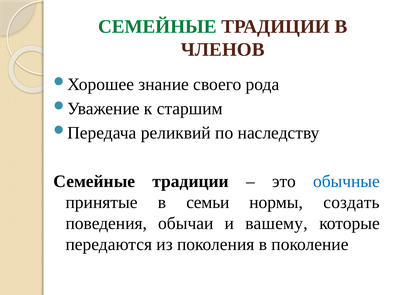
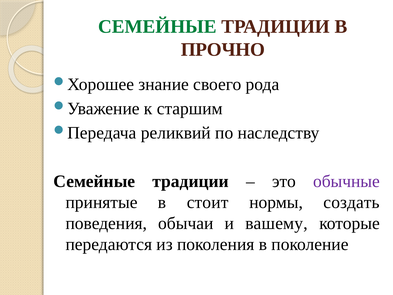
ЧЛЕНОВ: ЧЛЕНОВ -> ПРОЧНО
обычные colour: blue -> purple
семьи: семьи -> стоит
